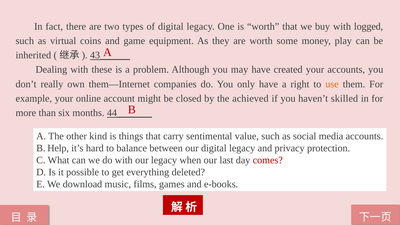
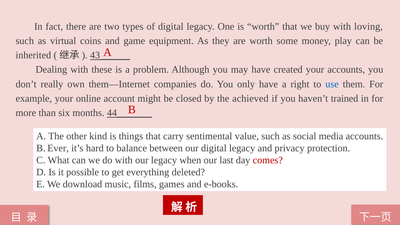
logged: logged -> loving
use colour: orange -> blue
skilled: skilled -> trained
Help: Help -> Ever
